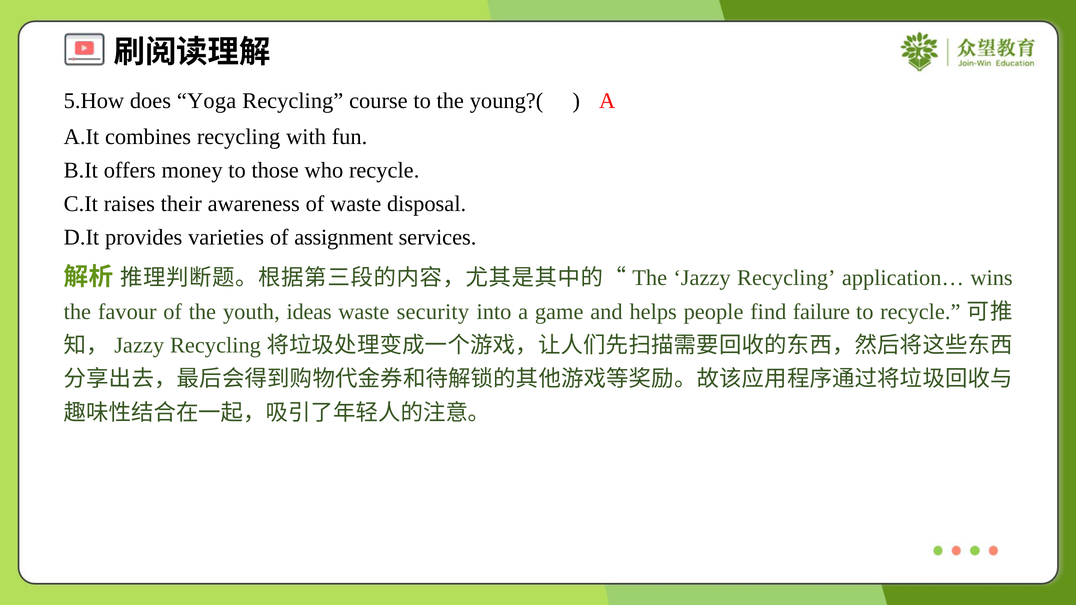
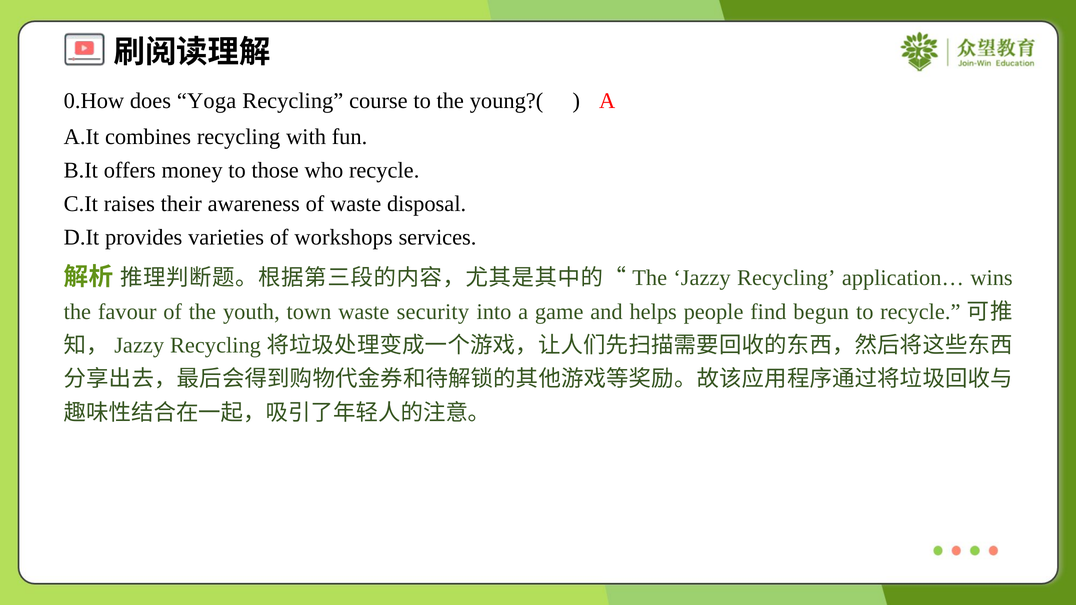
5.How: 5.How -> 0.How
assignment: assignment -> workshops
ideas: ideas -> town
failure: failure -> begun
